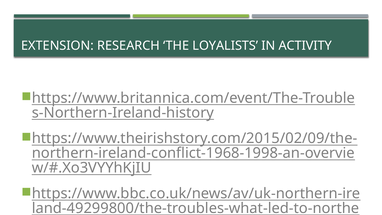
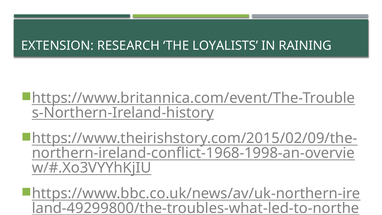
ACTIVITY: ACTIVITY -> RAINING
